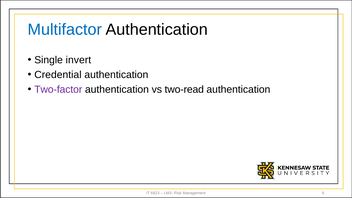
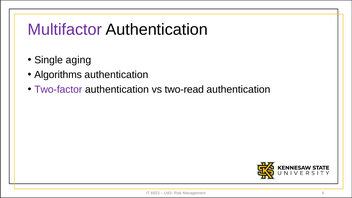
Multifactor colour: blue -> purple
invert: invert -> aging
Credential: Credential -> Algorithms
